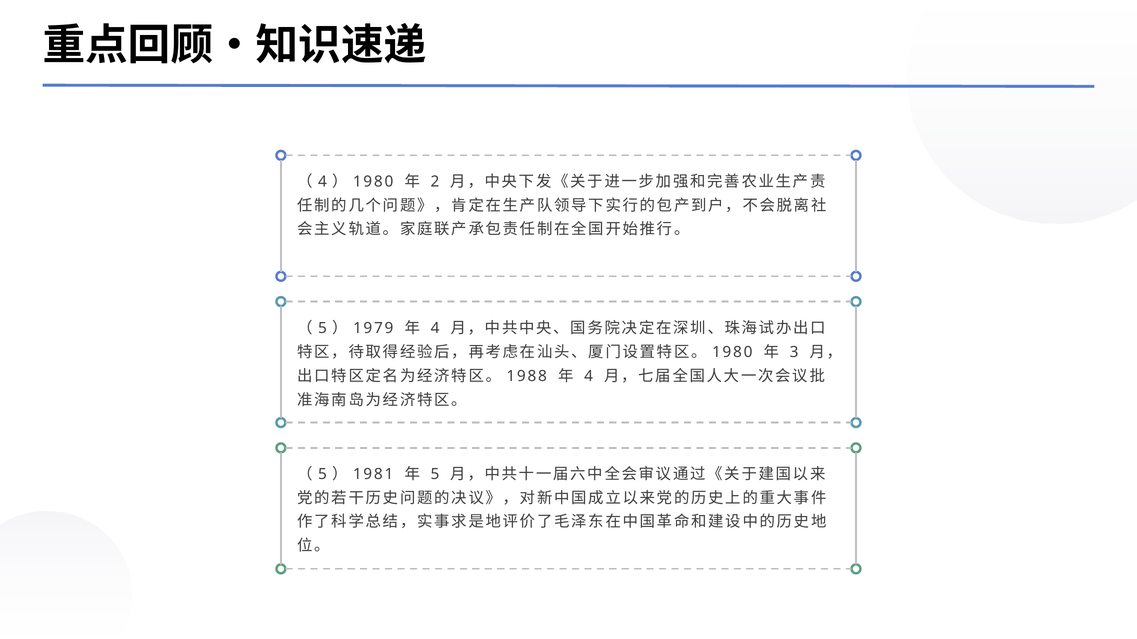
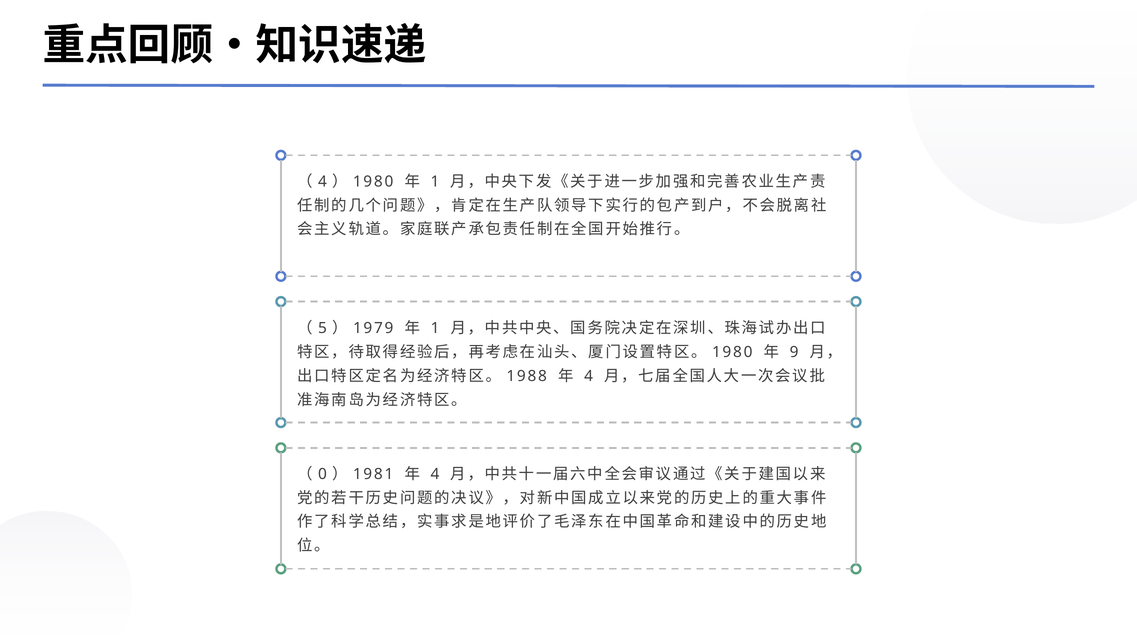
2 at (435, 182): 2 -> 1
4 at (435, 328): 4 -> 1
3: 3 -> 9
5 at (322, 475): 5 -> 0
5 at (435, 475): 5 -> 4
